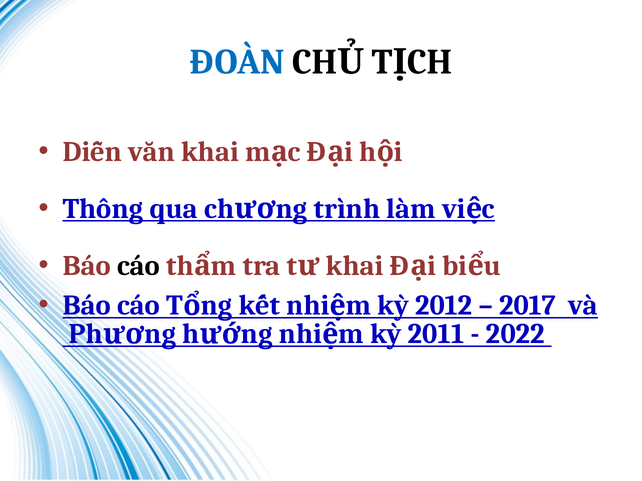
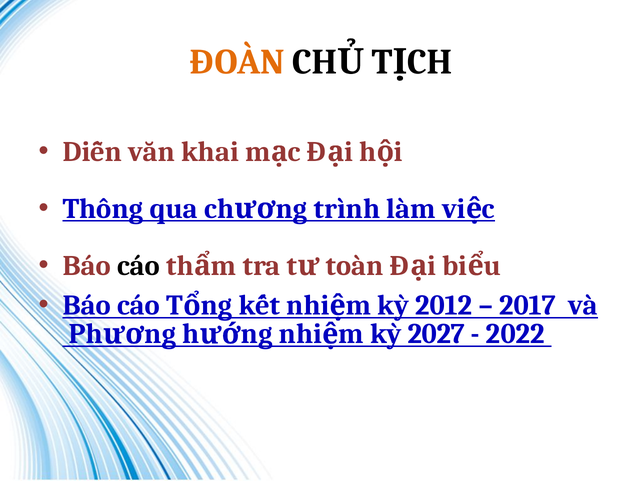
ĐOÀN colour: blue -> orange
khai at (355, 266): khai -> toàn
2011: 2011 -> 2027
